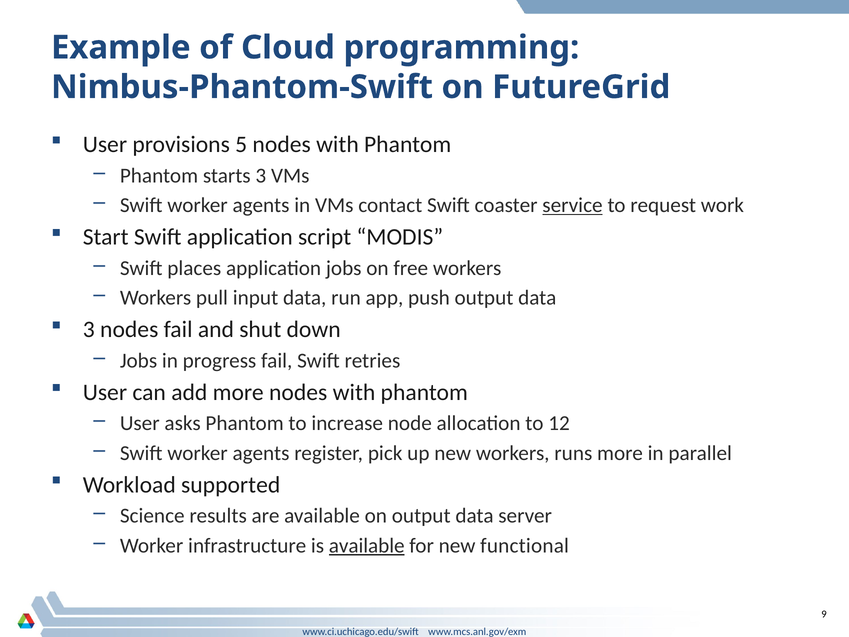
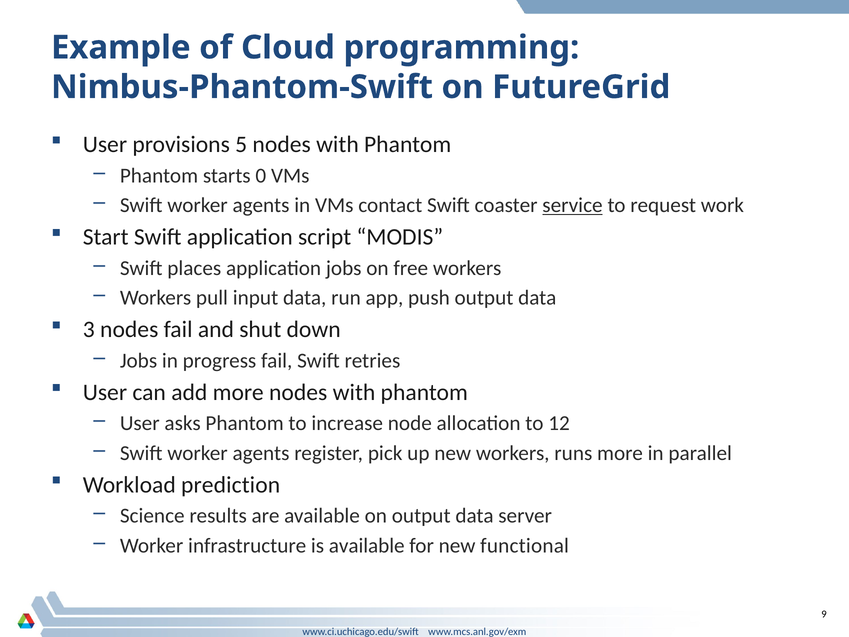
starts 3: 3 -> 0
supported: supported -> prediction
available at (367, 545) underline: present -> none
